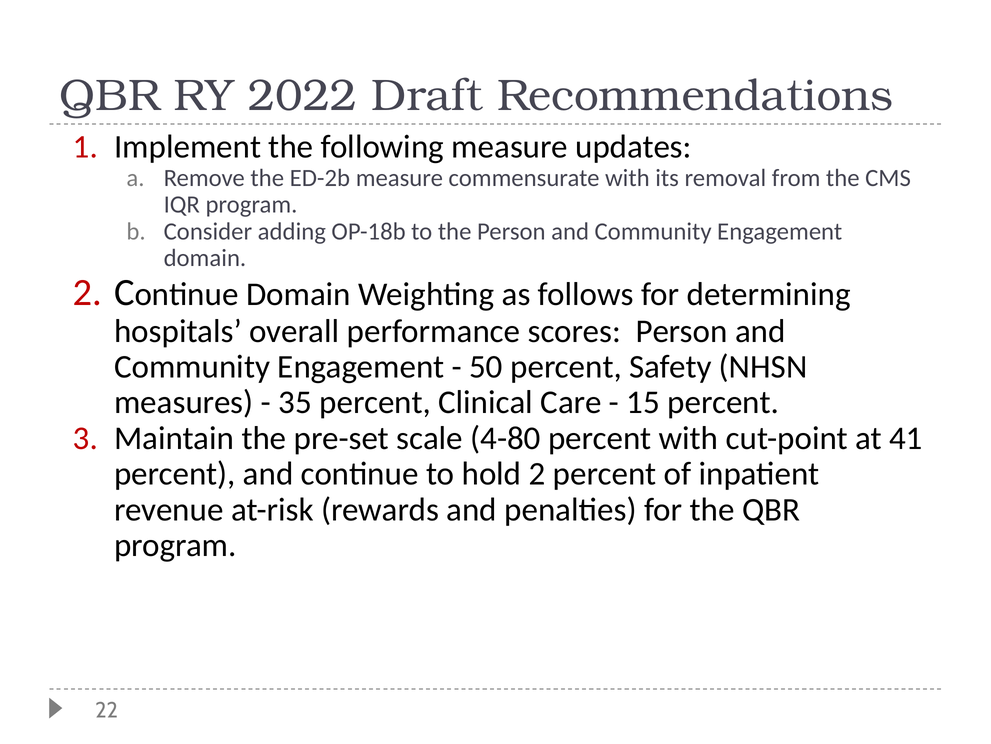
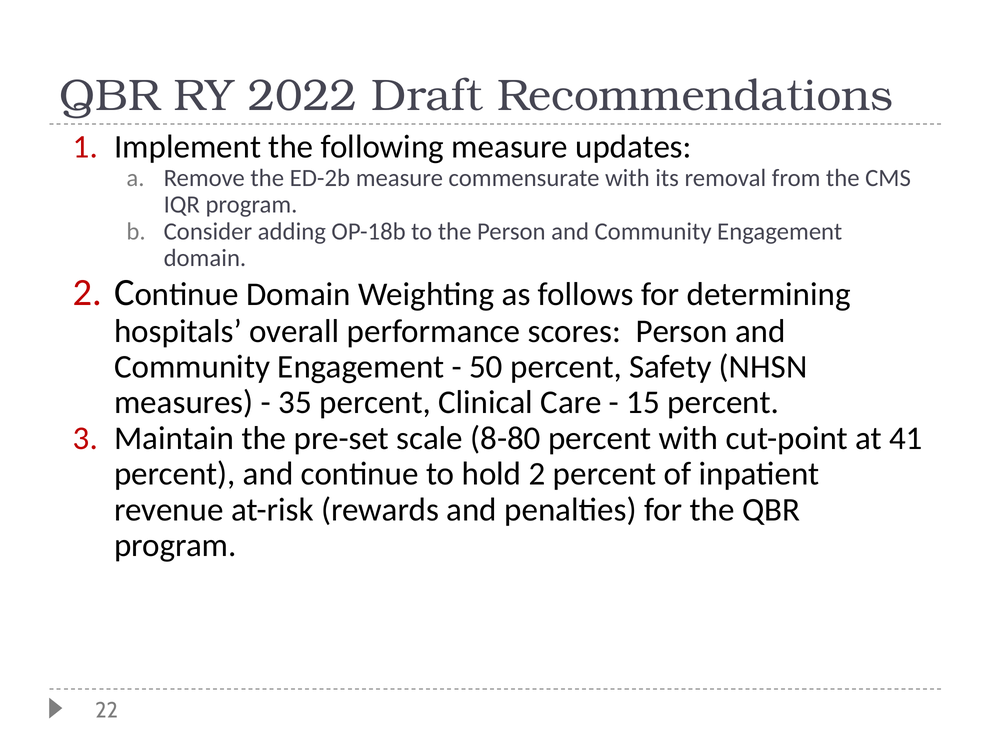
4-80: 4-80 -> 8-80
